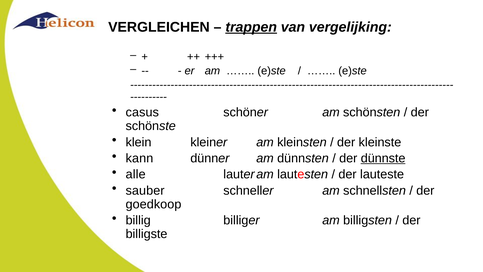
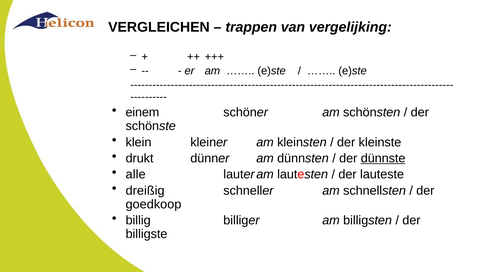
trappen underline: present -> none
casus: casus -> einem
kann: kann -> drukt
sauber: sauber -> dreißig
